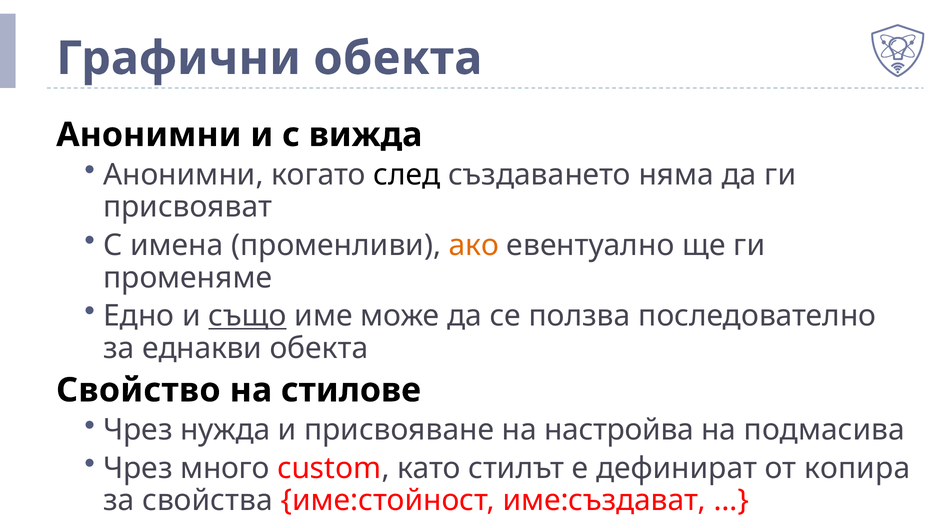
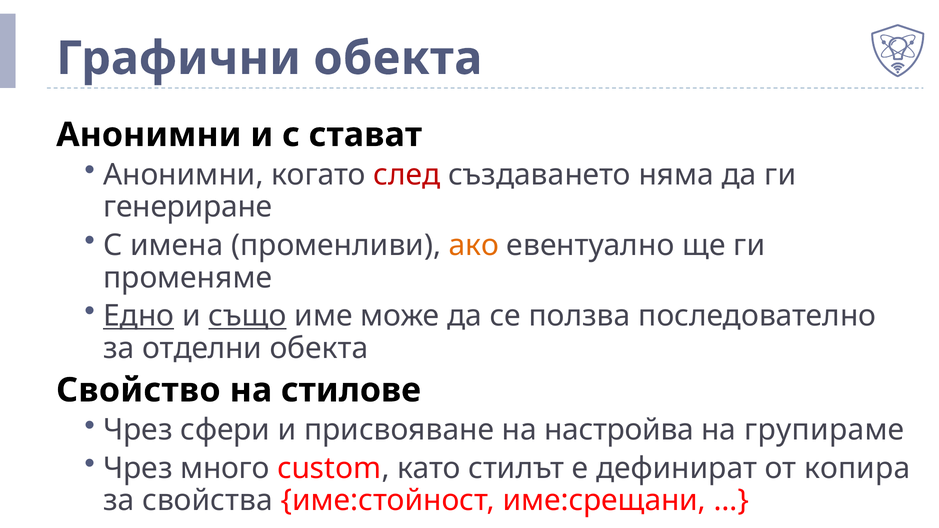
вижда: вижда -> стават
след colour: black -> red
присвояват: присвояват -> генериране
Едно underline: none -> present
еднакви: еднакви -> отделни
нужда: нужда -> сфери
подмасива: подмасива -> групираме
име:създават: име:създават -> име:срещани
